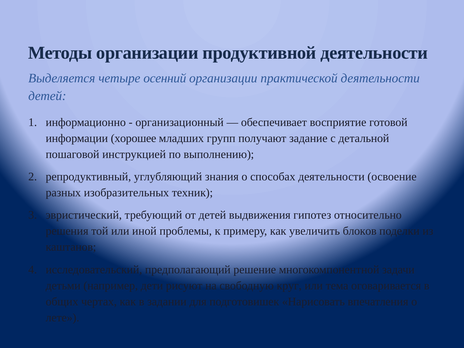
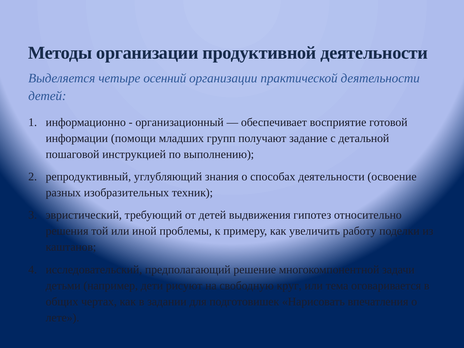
хорошее: хорошее -> помощи
блоков: блоков -> работу
